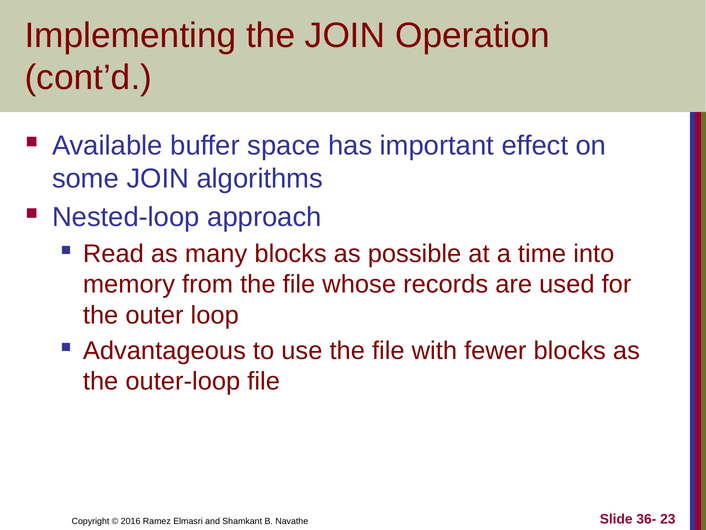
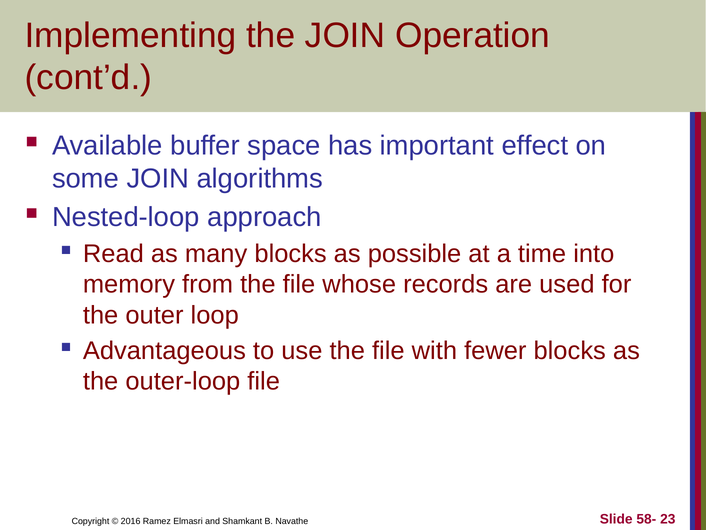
36-: 36- -> 58-
